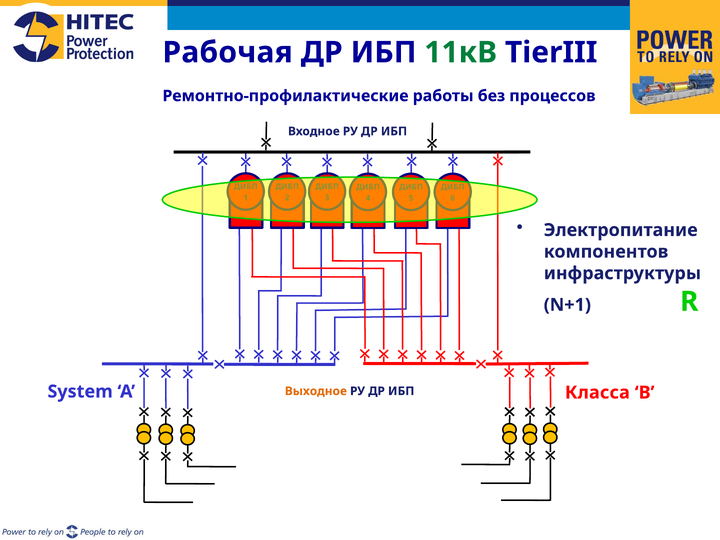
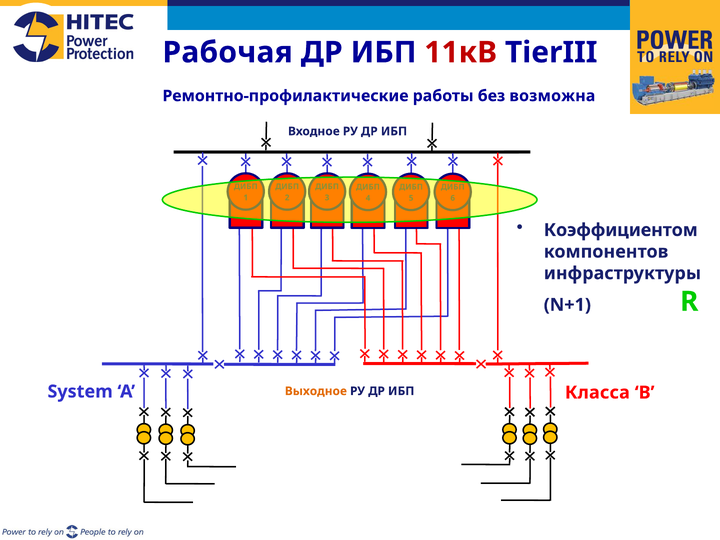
11кВ colour: green -> red
процессов: процессов -> возможна
Электропитание: Электропитание -> Коэффициентом
